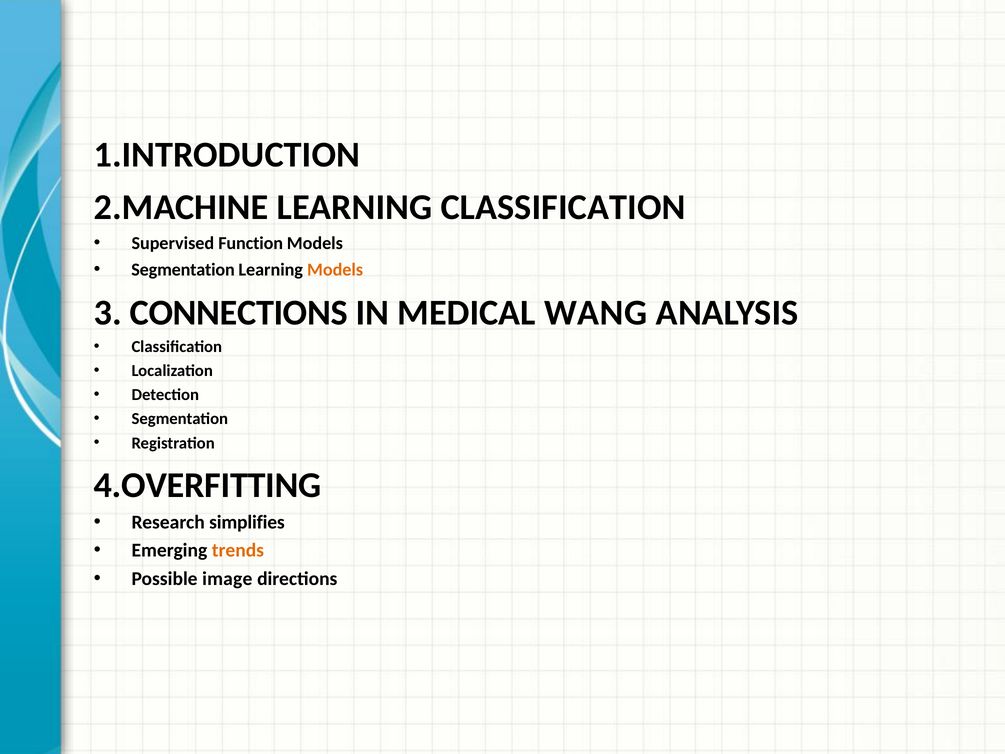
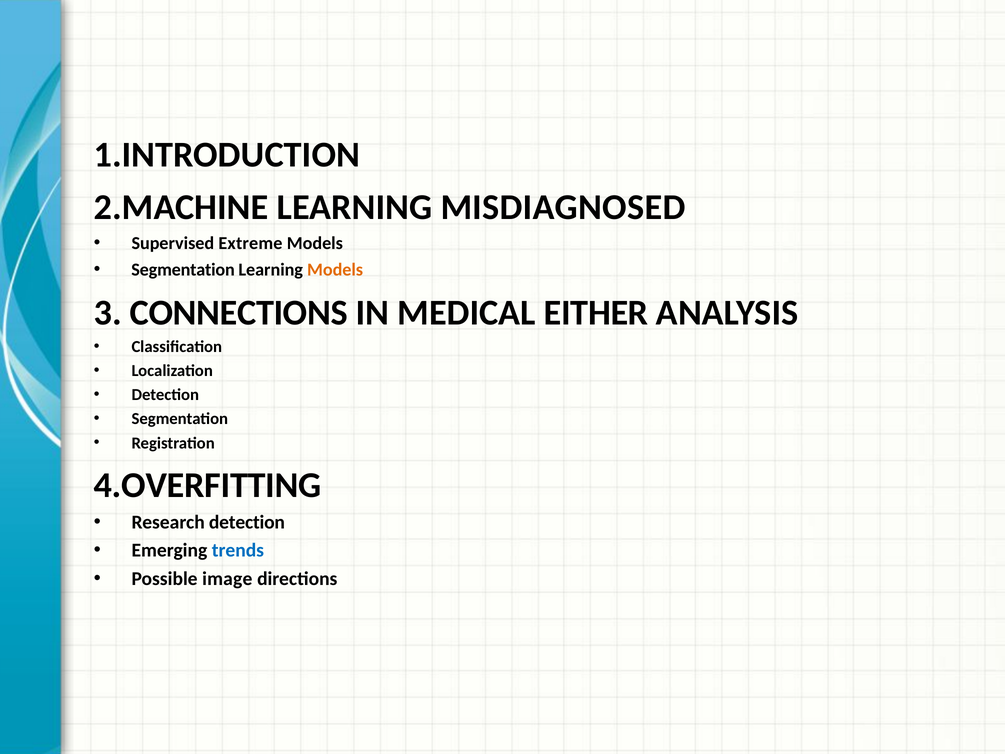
LEARNING CLASSIFICATION: CLASSIFICATION -> MISDIAGNOSED
Function: Function -> Extreme
WANG: WANG -> EITHER
Research simplifies: simplifies -> detection
trends colour: orange -> blue
